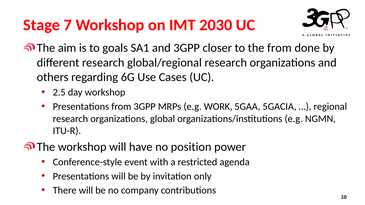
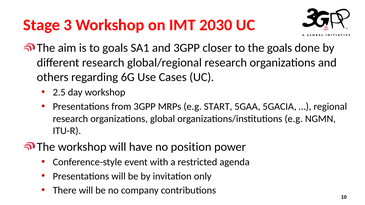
7: 7 -> 3
the from: from -> goals
WORK: WORK -> START
